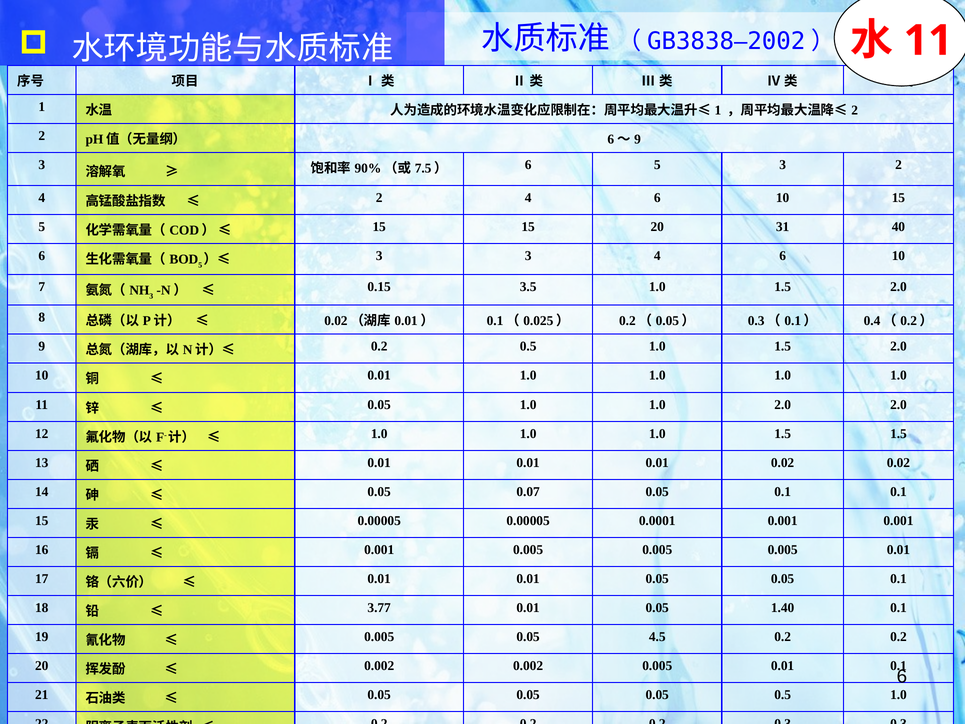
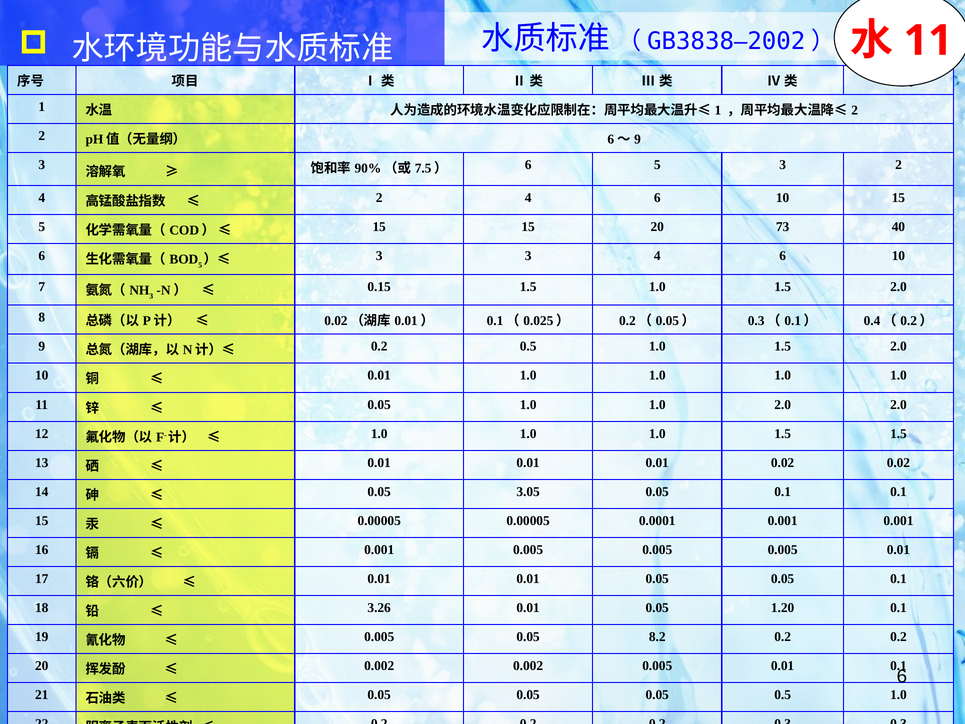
31: 31 -> 73
0.15 3.5: 3.5 -> 1.5
0.07: 0.07 -> 3.05
3.77: 3.77 -> 3.26
1.40: 1.40 -> 1.20
4.5: 4.5 -> 8.2
